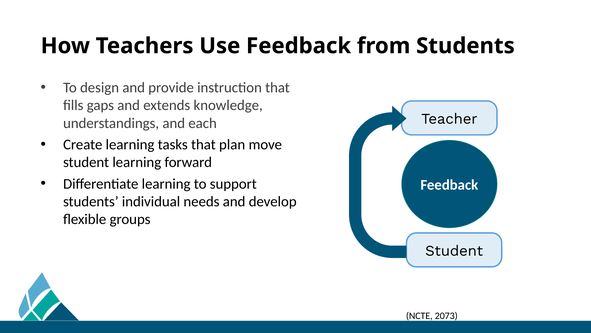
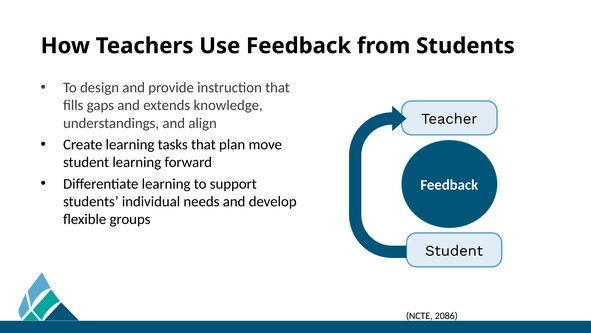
each: each -> align
2073: 2073 -> 2086
